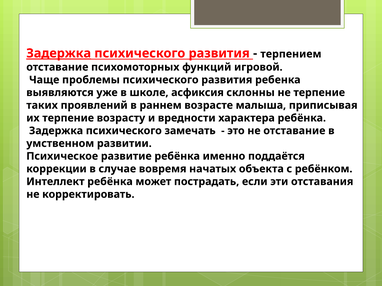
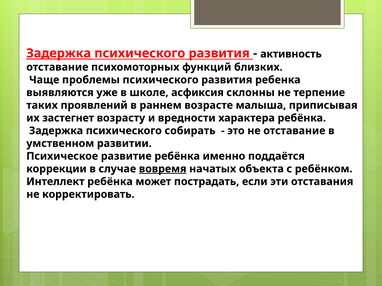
терпением: терпением -> активность
игровой: игровой -> близких
их терпение: терпение -> застегнет
замечать: замечать -> собирать
вовремя underline: none -> present
